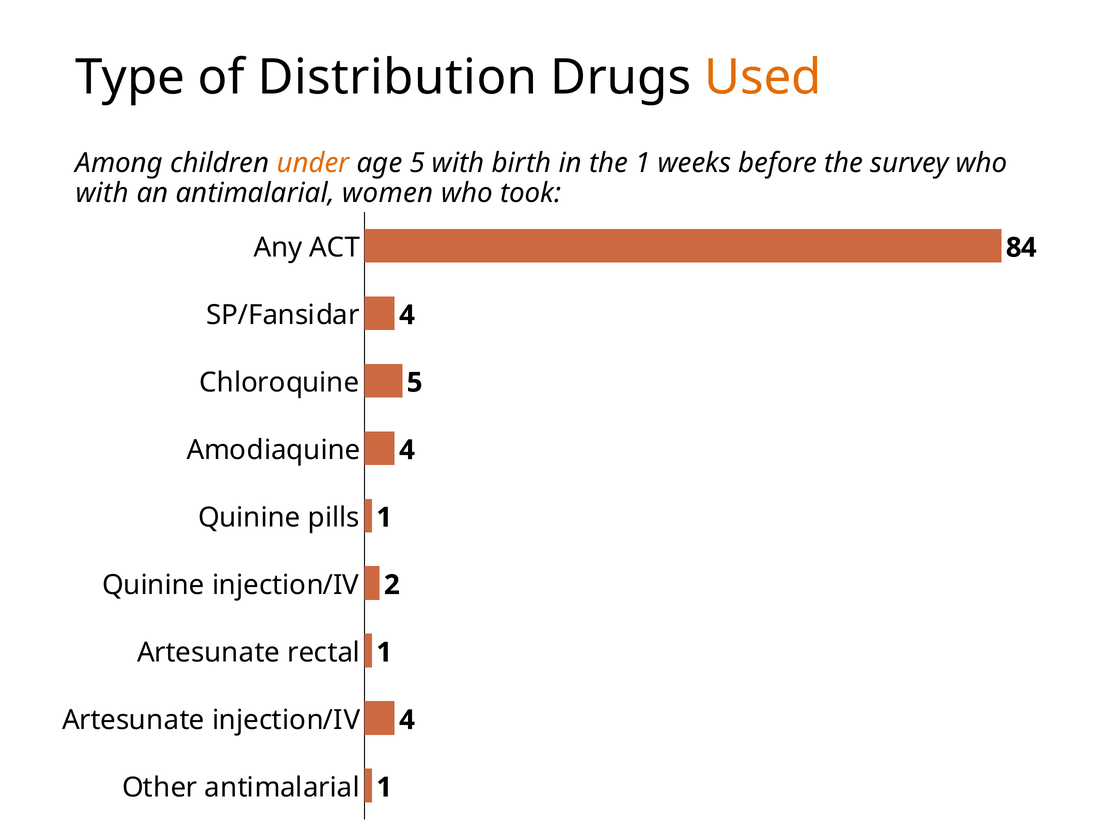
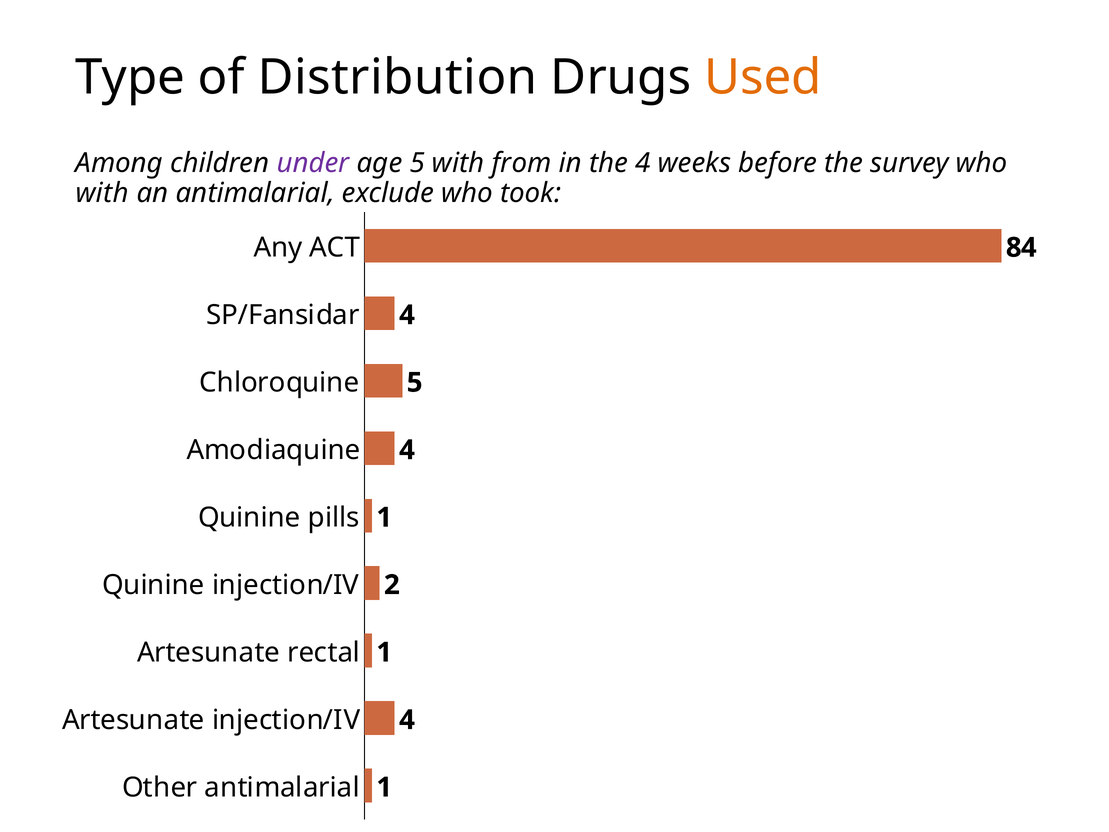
under colour: orange -> purple
birth: birth -> from
the 1: 1 -> 4
women: women -> exclude
